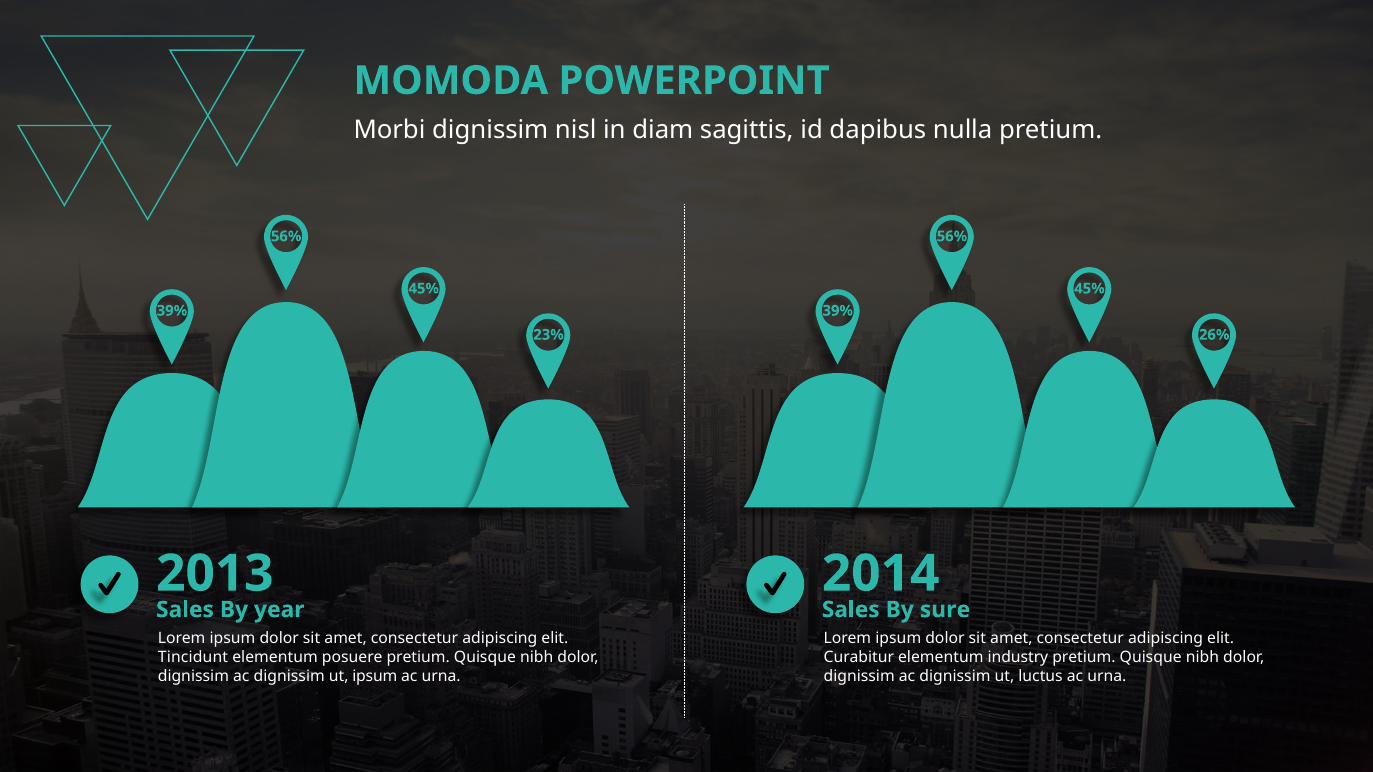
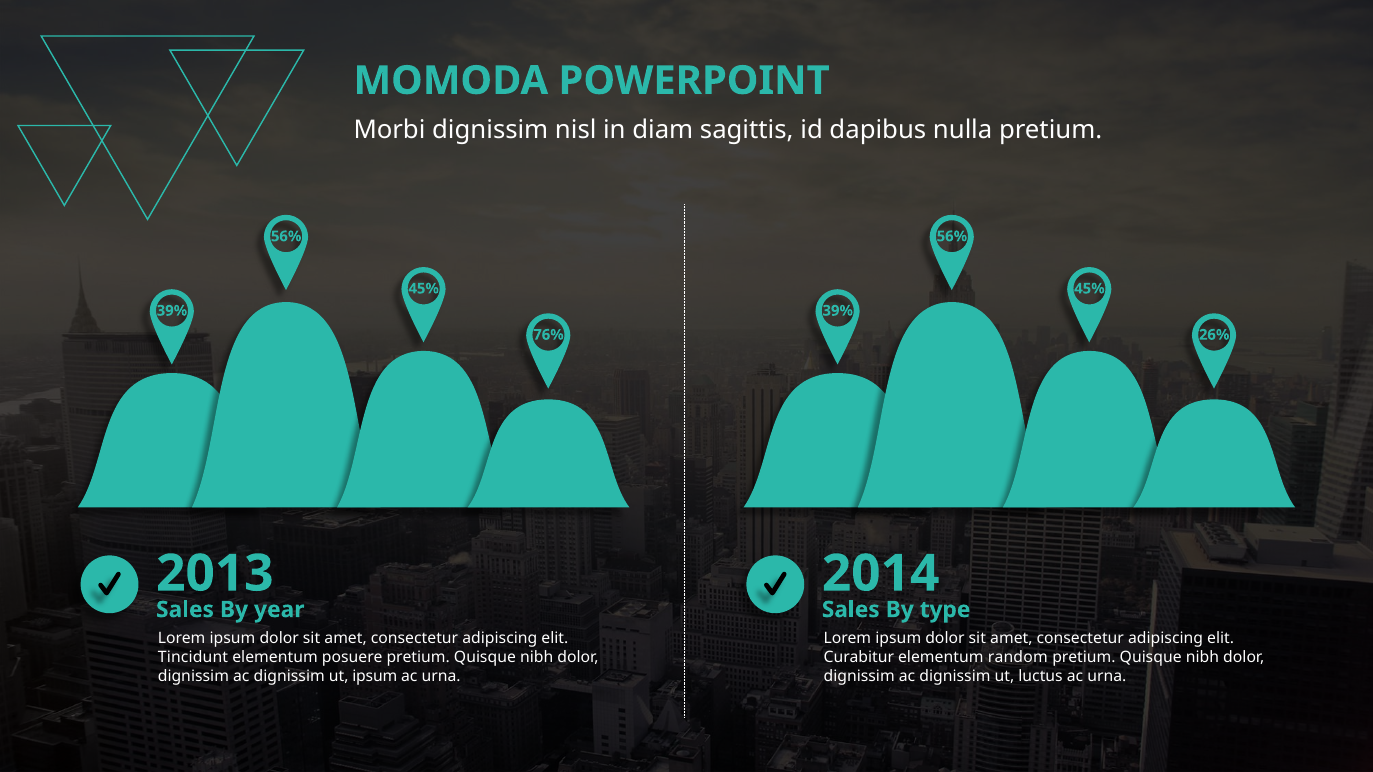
23%: 23% -> 76%
sure: sure -> type
industry: industry -> random
